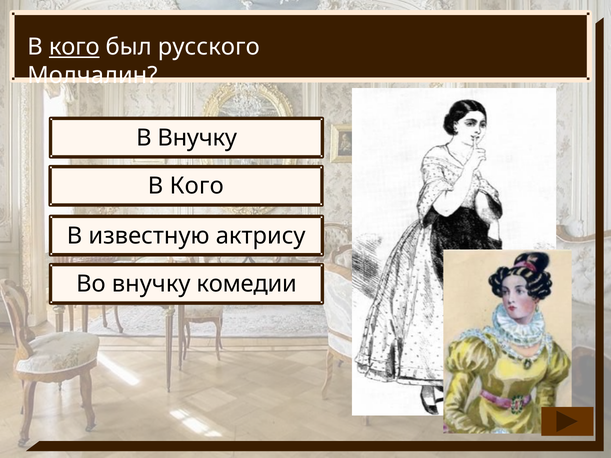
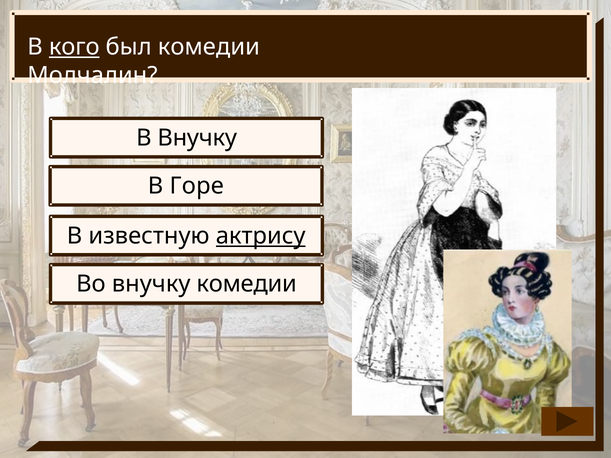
был русского: русского -> комедии
Кого at (197, 186): Кого -> Горе
актрису underline: none -> present
